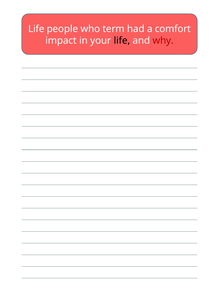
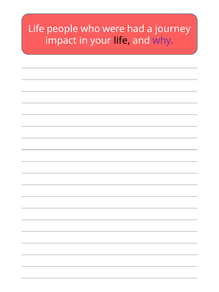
term: term -> were
comfort: comfort -> journey
why colour: red -> purple
